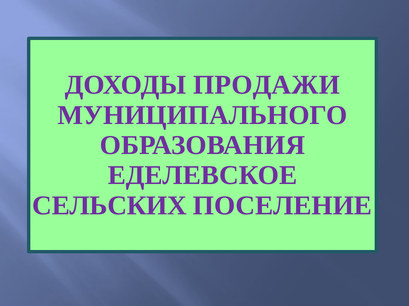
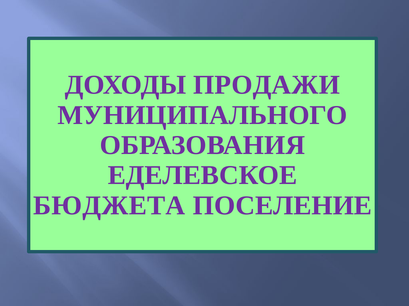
СЕЛЬСКИХ: СЕЛЬСКИХ -> БЮДЖЕТА
